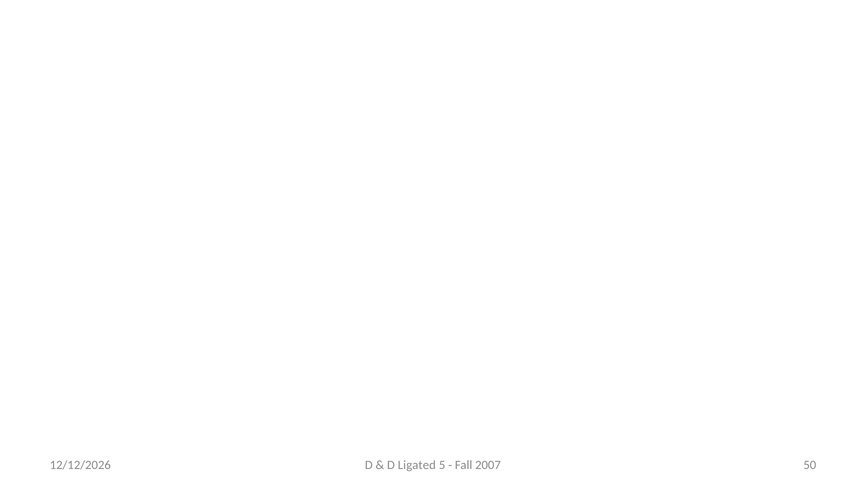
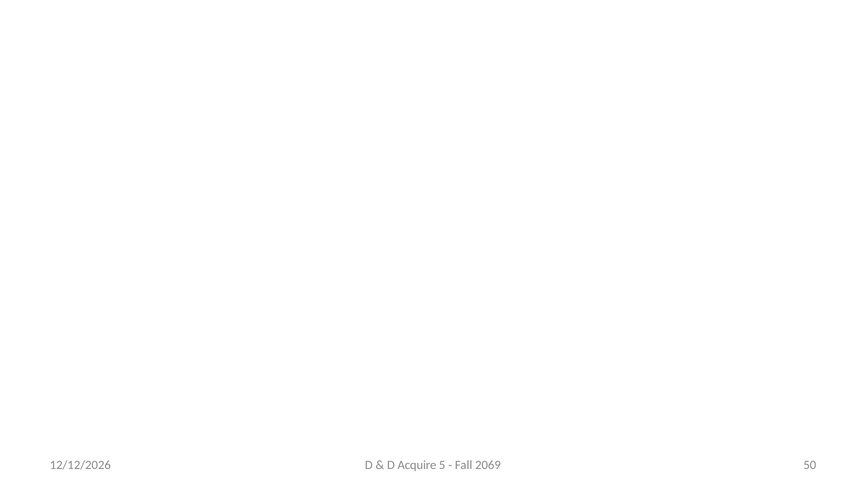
Ligated: Ligated -> Acquire
2007: 2007 -> 2069
